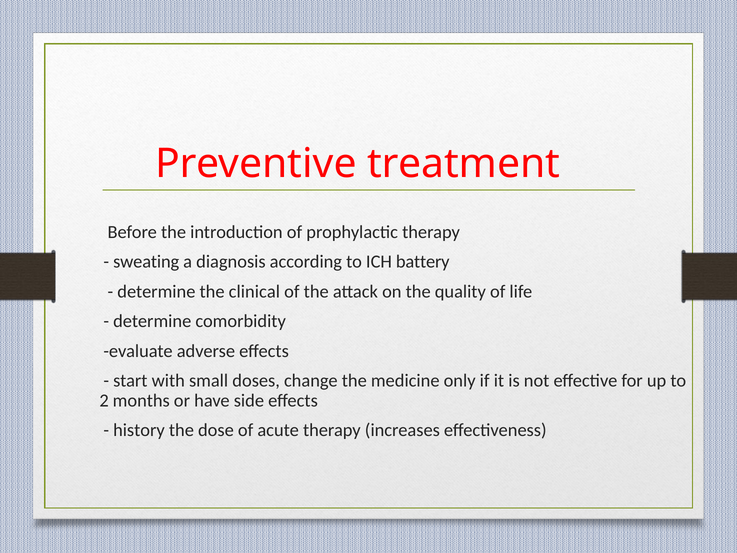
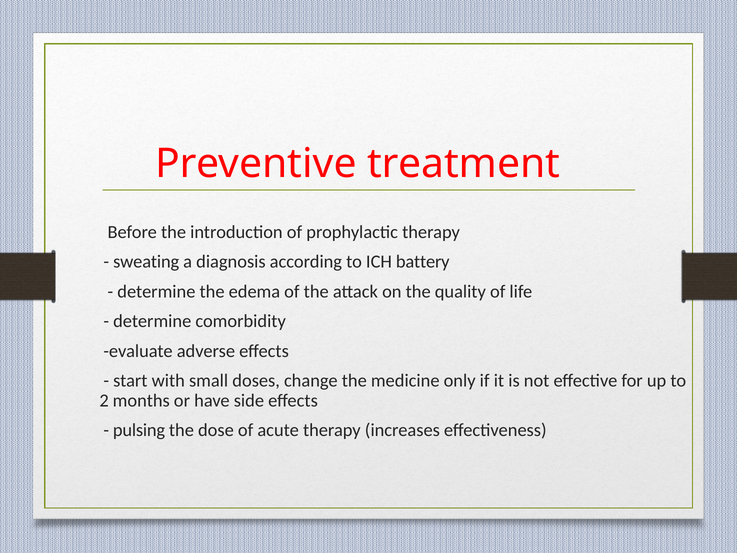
clinical: clinical -> edema
history: history -> pulsing
